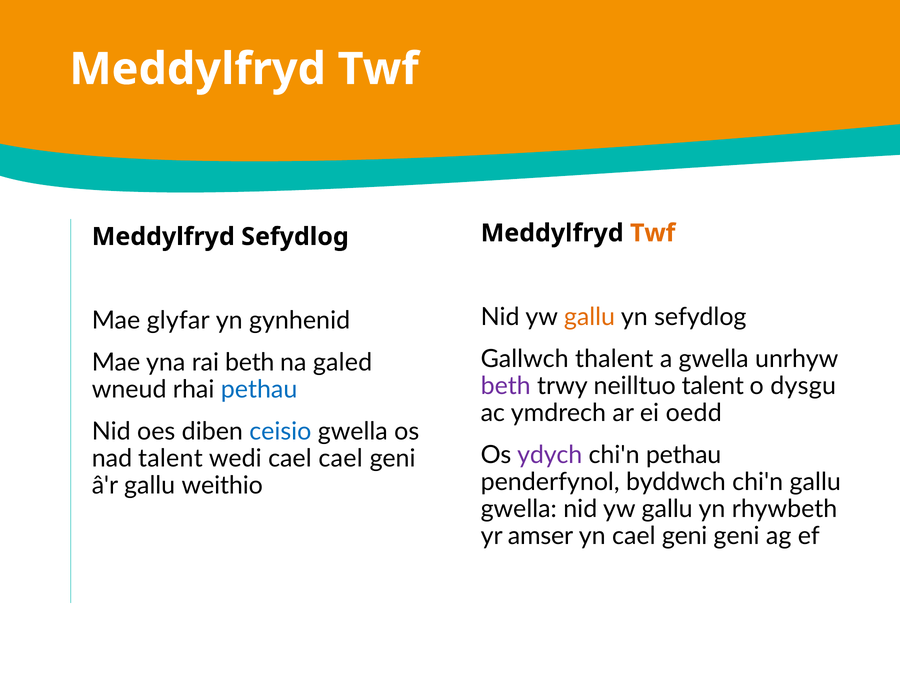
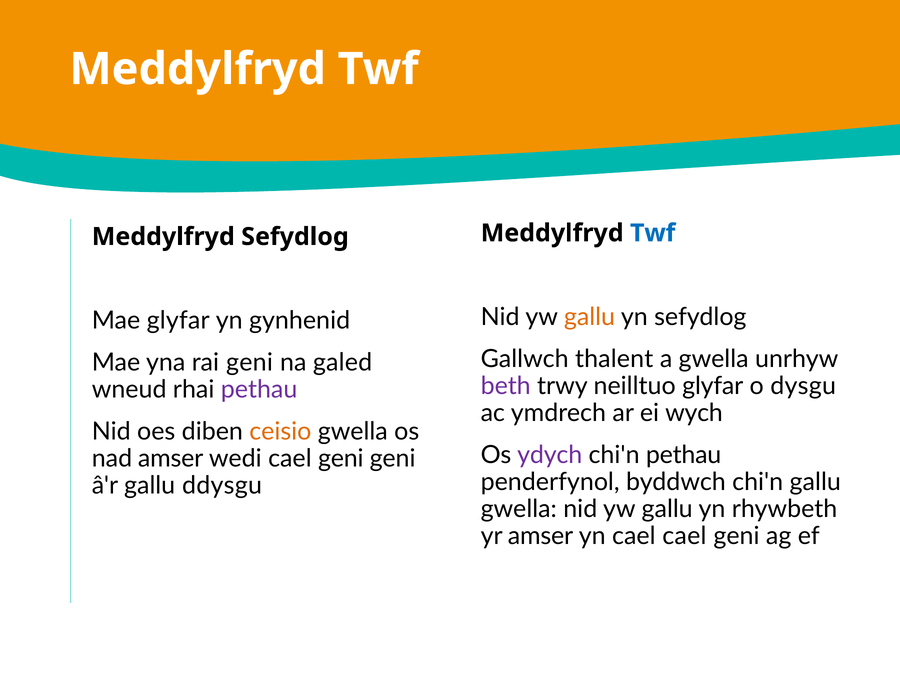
Twf at (653, 233) colour: orange -> blue
rai beth: beth -> geni
neilltuo talent: talent -> glyfar
pethau at (259, 390) colour: blue -> purple
oedd: oedd -> wych
ceisio colour: blue -> orange
nad talent: talent -> amser
wedi cael cael: cael -> geni
weithio: weithio -> ddysgu
yn cael geni: geni -> cael
